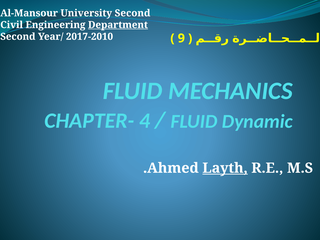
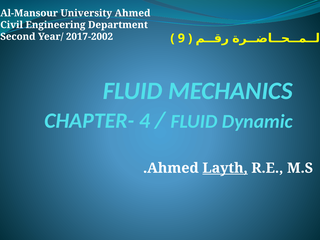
University Second: Second -> Ahmed
Department underline: present -> none
2017-2010: 2017-2010 -> 2017-2002
